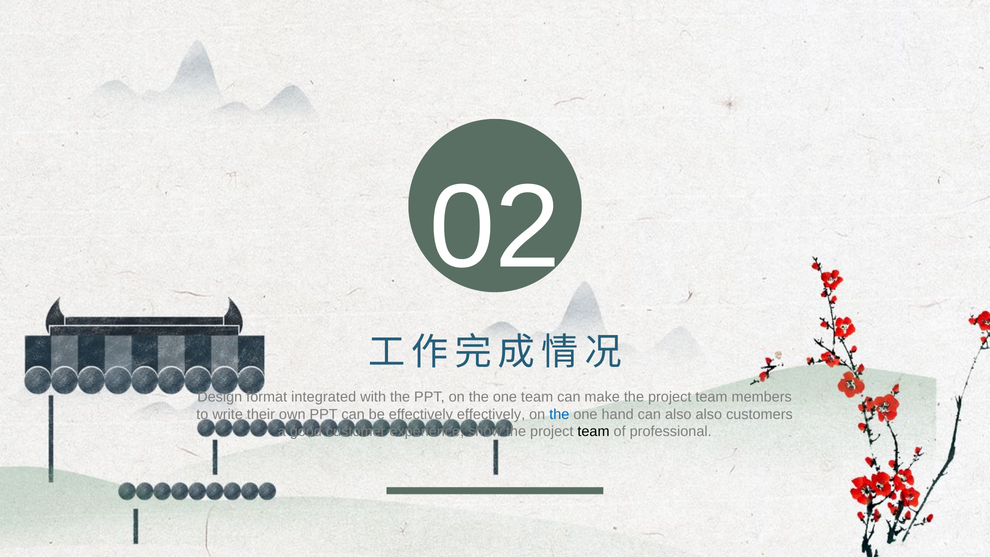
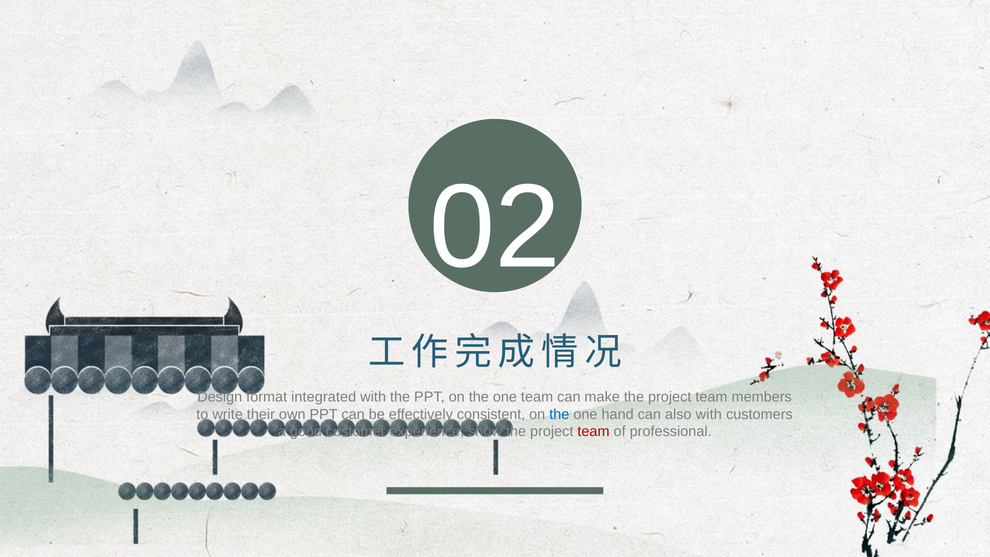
effectively effectively: effectively -> consistent
also also: also -> with
team at (593, 432) colour: black -> red
